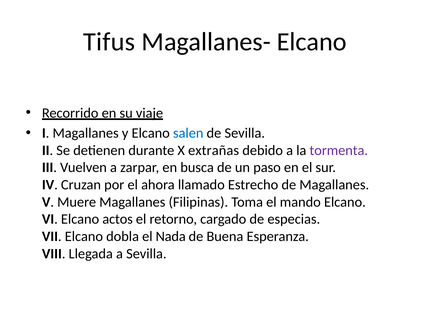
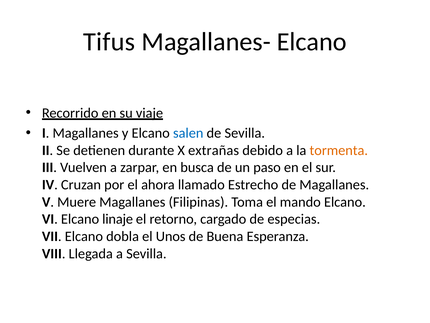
tormenta colour: purple -> orange
actos: actos -> linaje
Nada: Nada -> Unos
